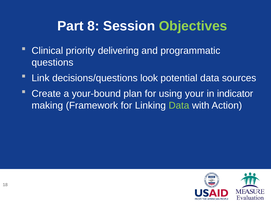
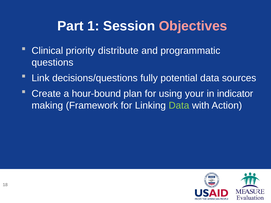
8: 8 -> 1
Objectives colour: light green -> pink
delivering: delivering -> distribute
look: look -> fully
your-bound: your-bound -> hour-bound
